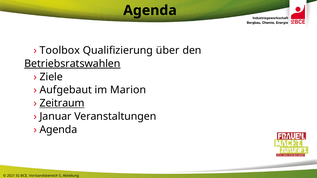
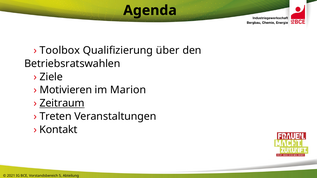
Betriebsratswahlen underline: present -> none
Aufgebaut: Aufgebaut -> Motivieren
Januar: Januar -> Treten
Agenda at (58, 130): Agenda -> Kontakt
